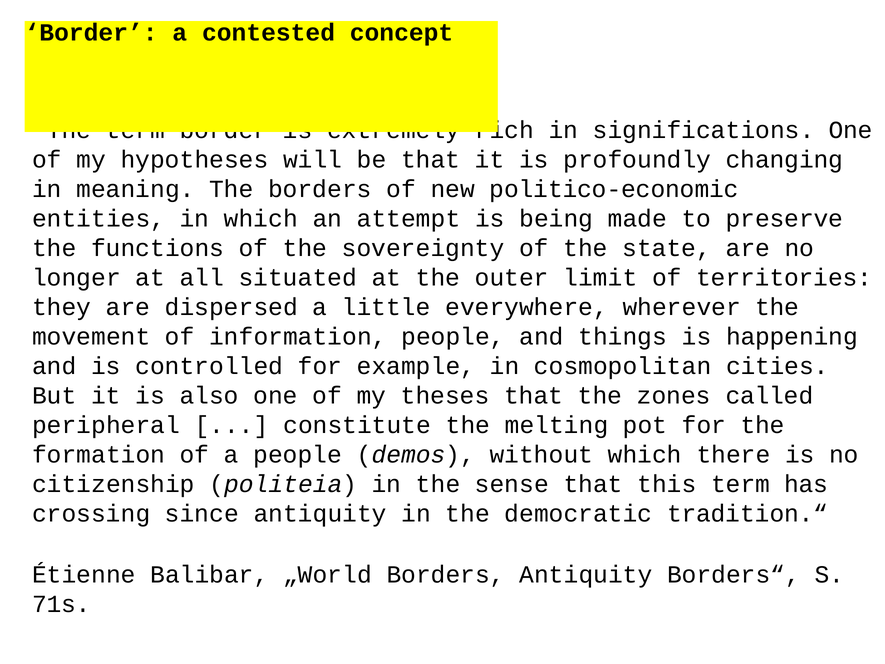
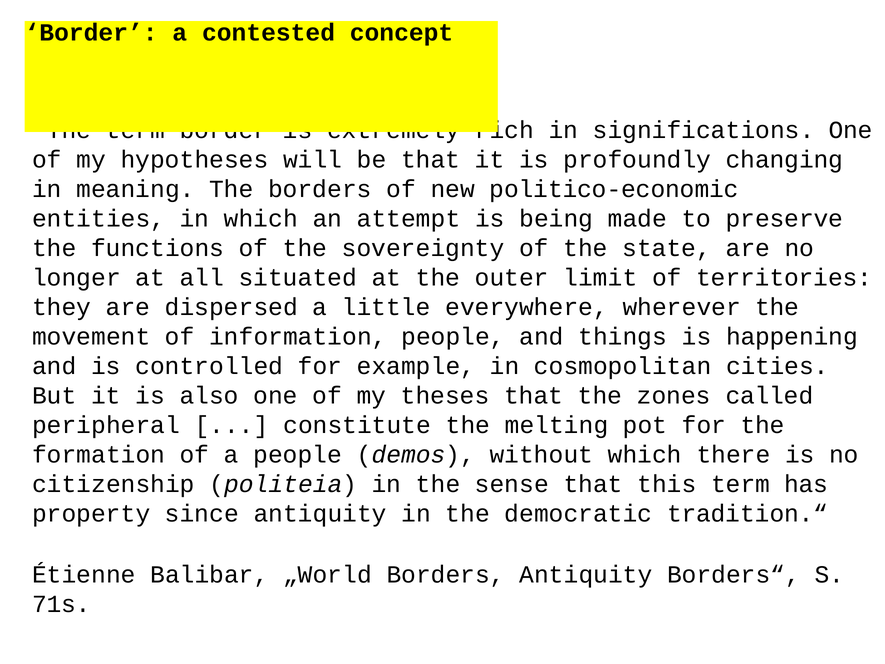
crossing: crossing -> property
